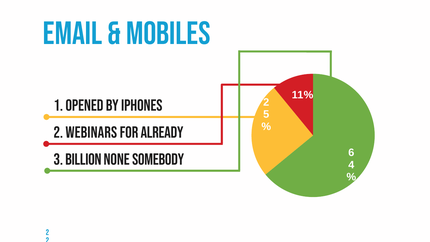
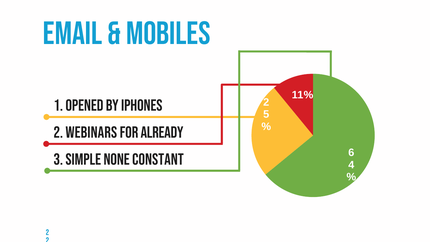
billion: billion -> simple
somebody: somebody -> constant
